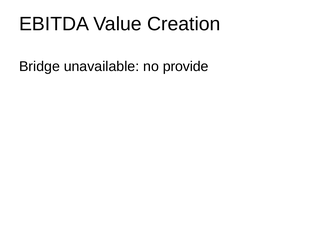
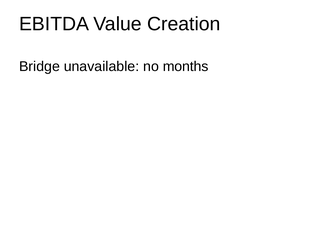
provide: provide -> months
